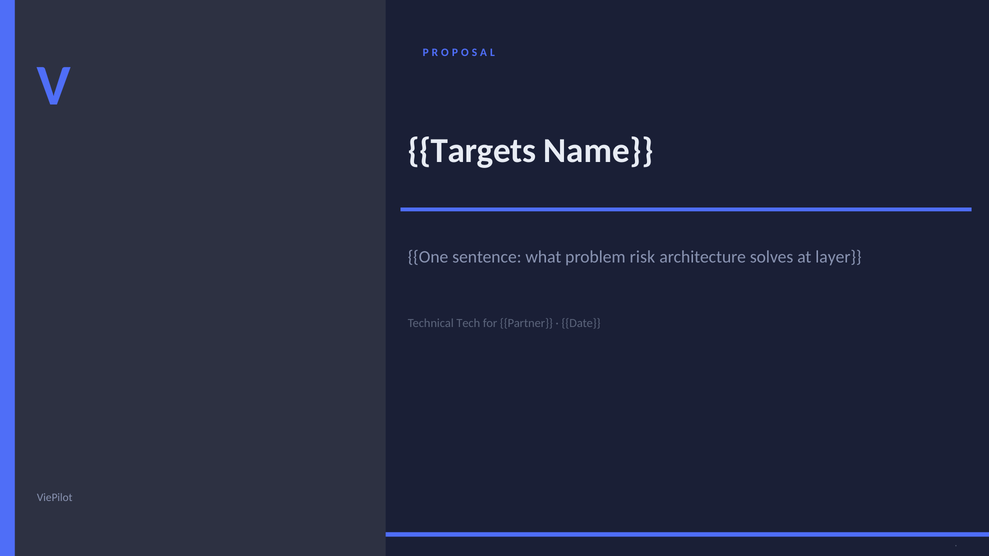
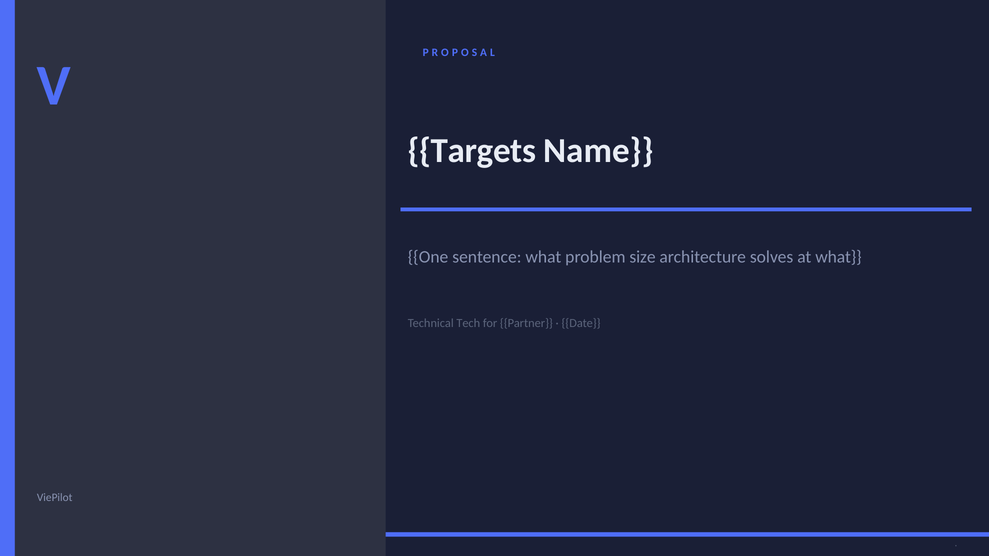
risk: risk -> size
at layer: layer -> what
